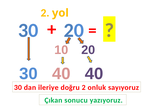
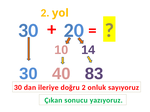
10 20: 20 -> 14
40 40: 40 -> 83
